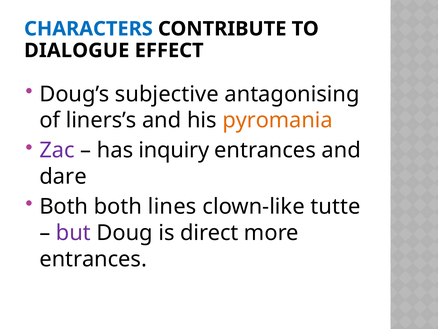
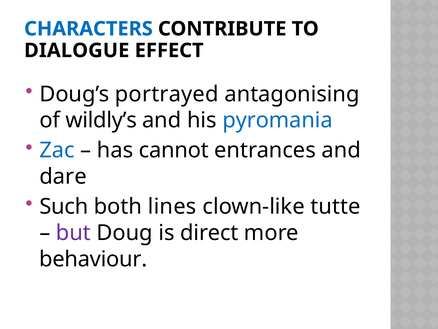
subjective: subjective -> portrayed
liners’s: liners’s -> wildly’s
pyromania colour: orange -> blue
Zac colour: purple -> blue
inquiry: inquiry -> cannot
Both at (64, 206): Both -> Such
entrances at (93, 259): entrances -> behaviour
